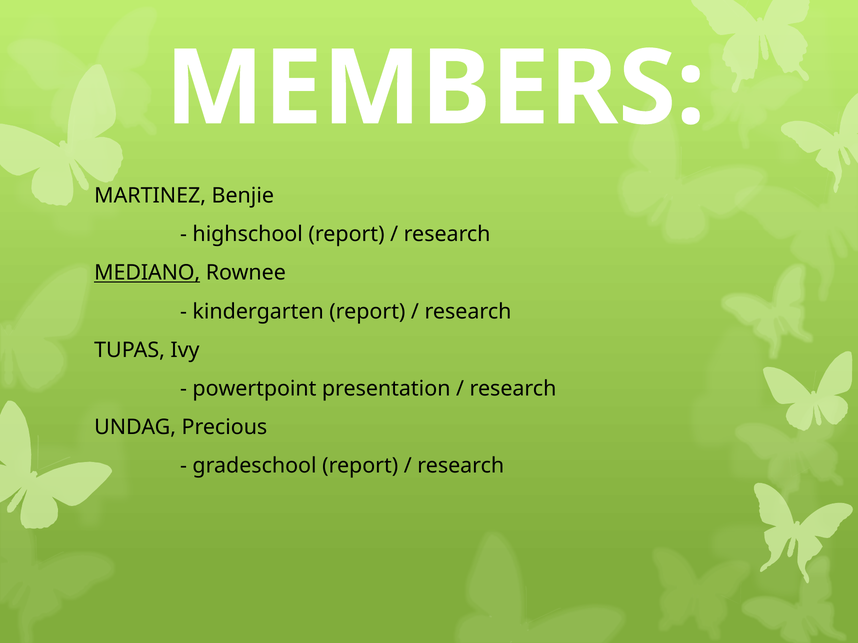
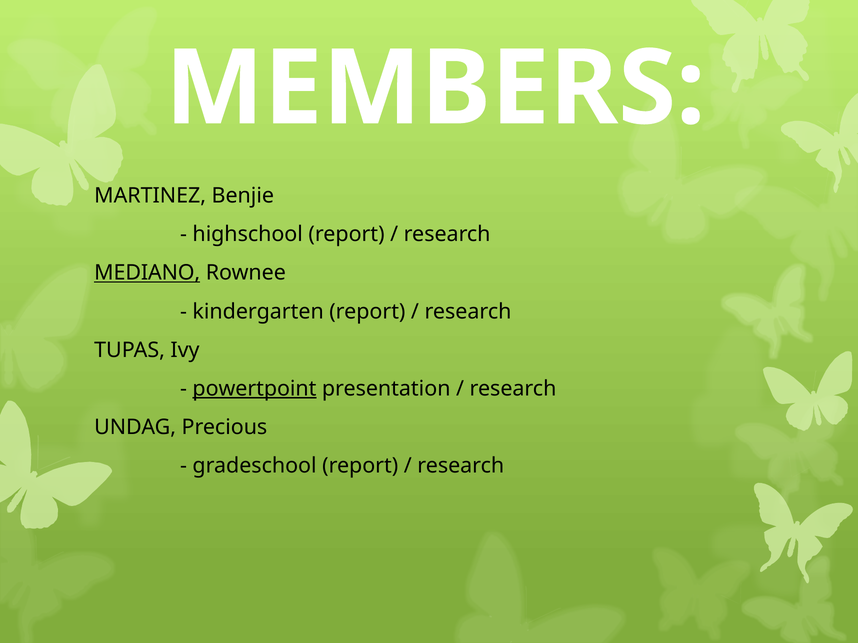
powertpoint underline: none -> present
